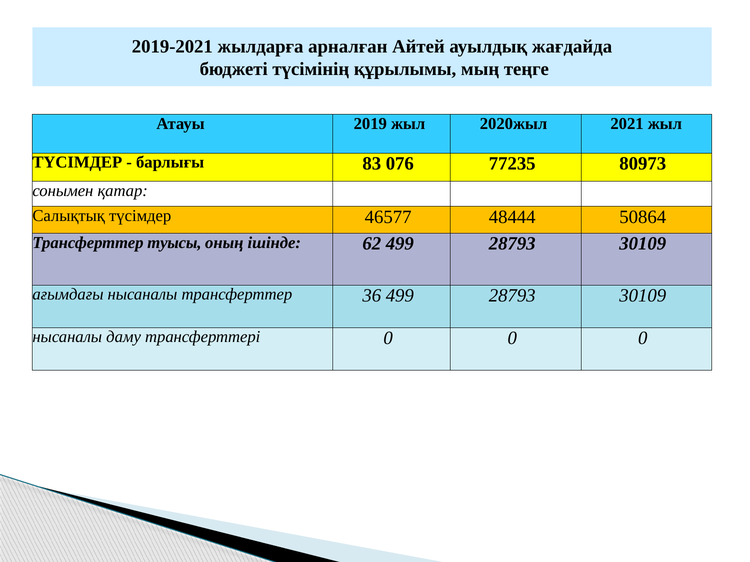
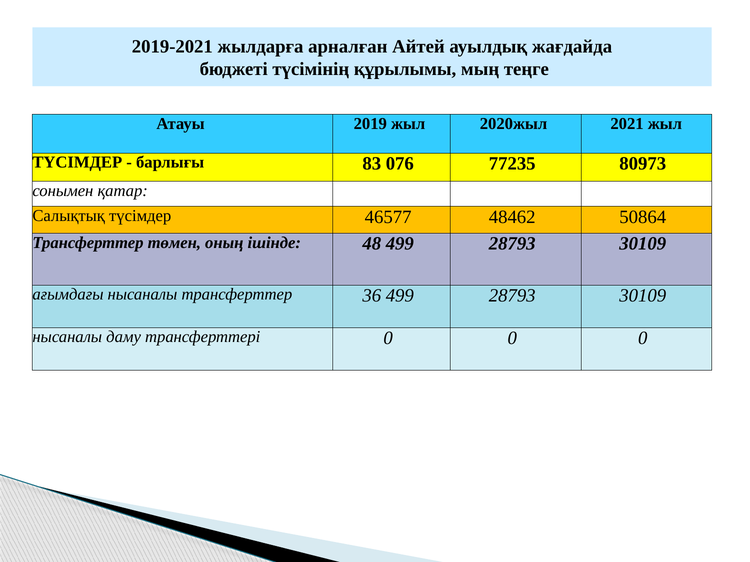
48444: 48444 -> 48462
туысы: туысы -> төмен
62: 62 -> 48
